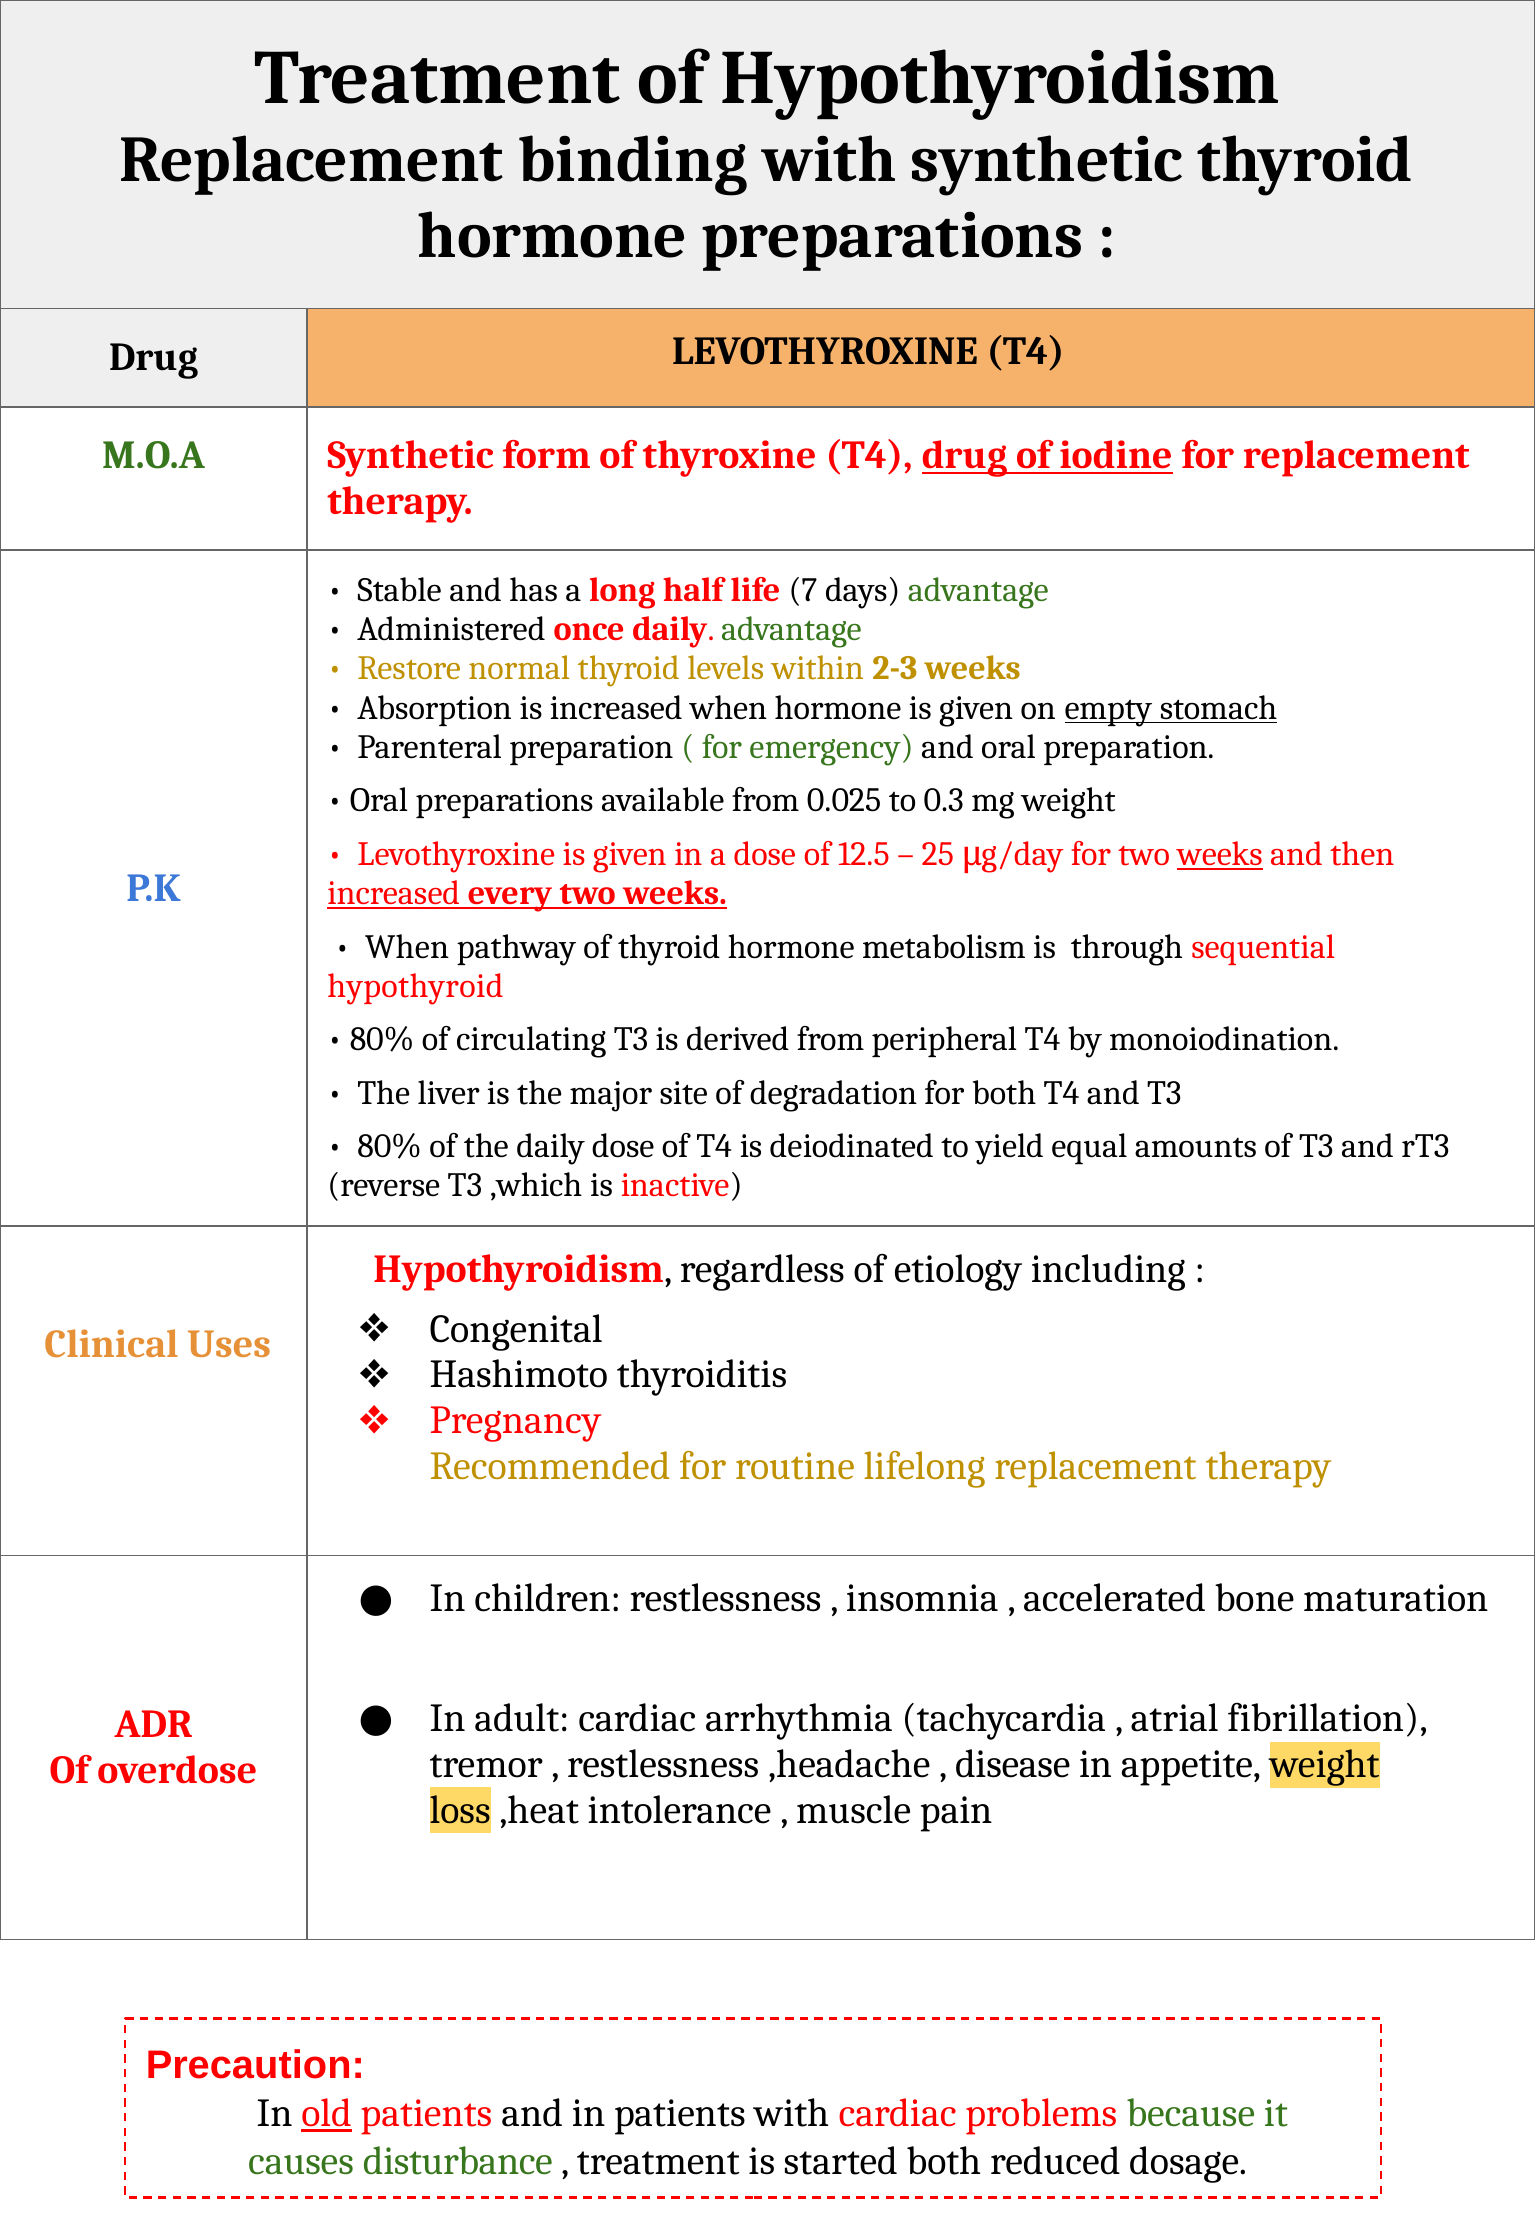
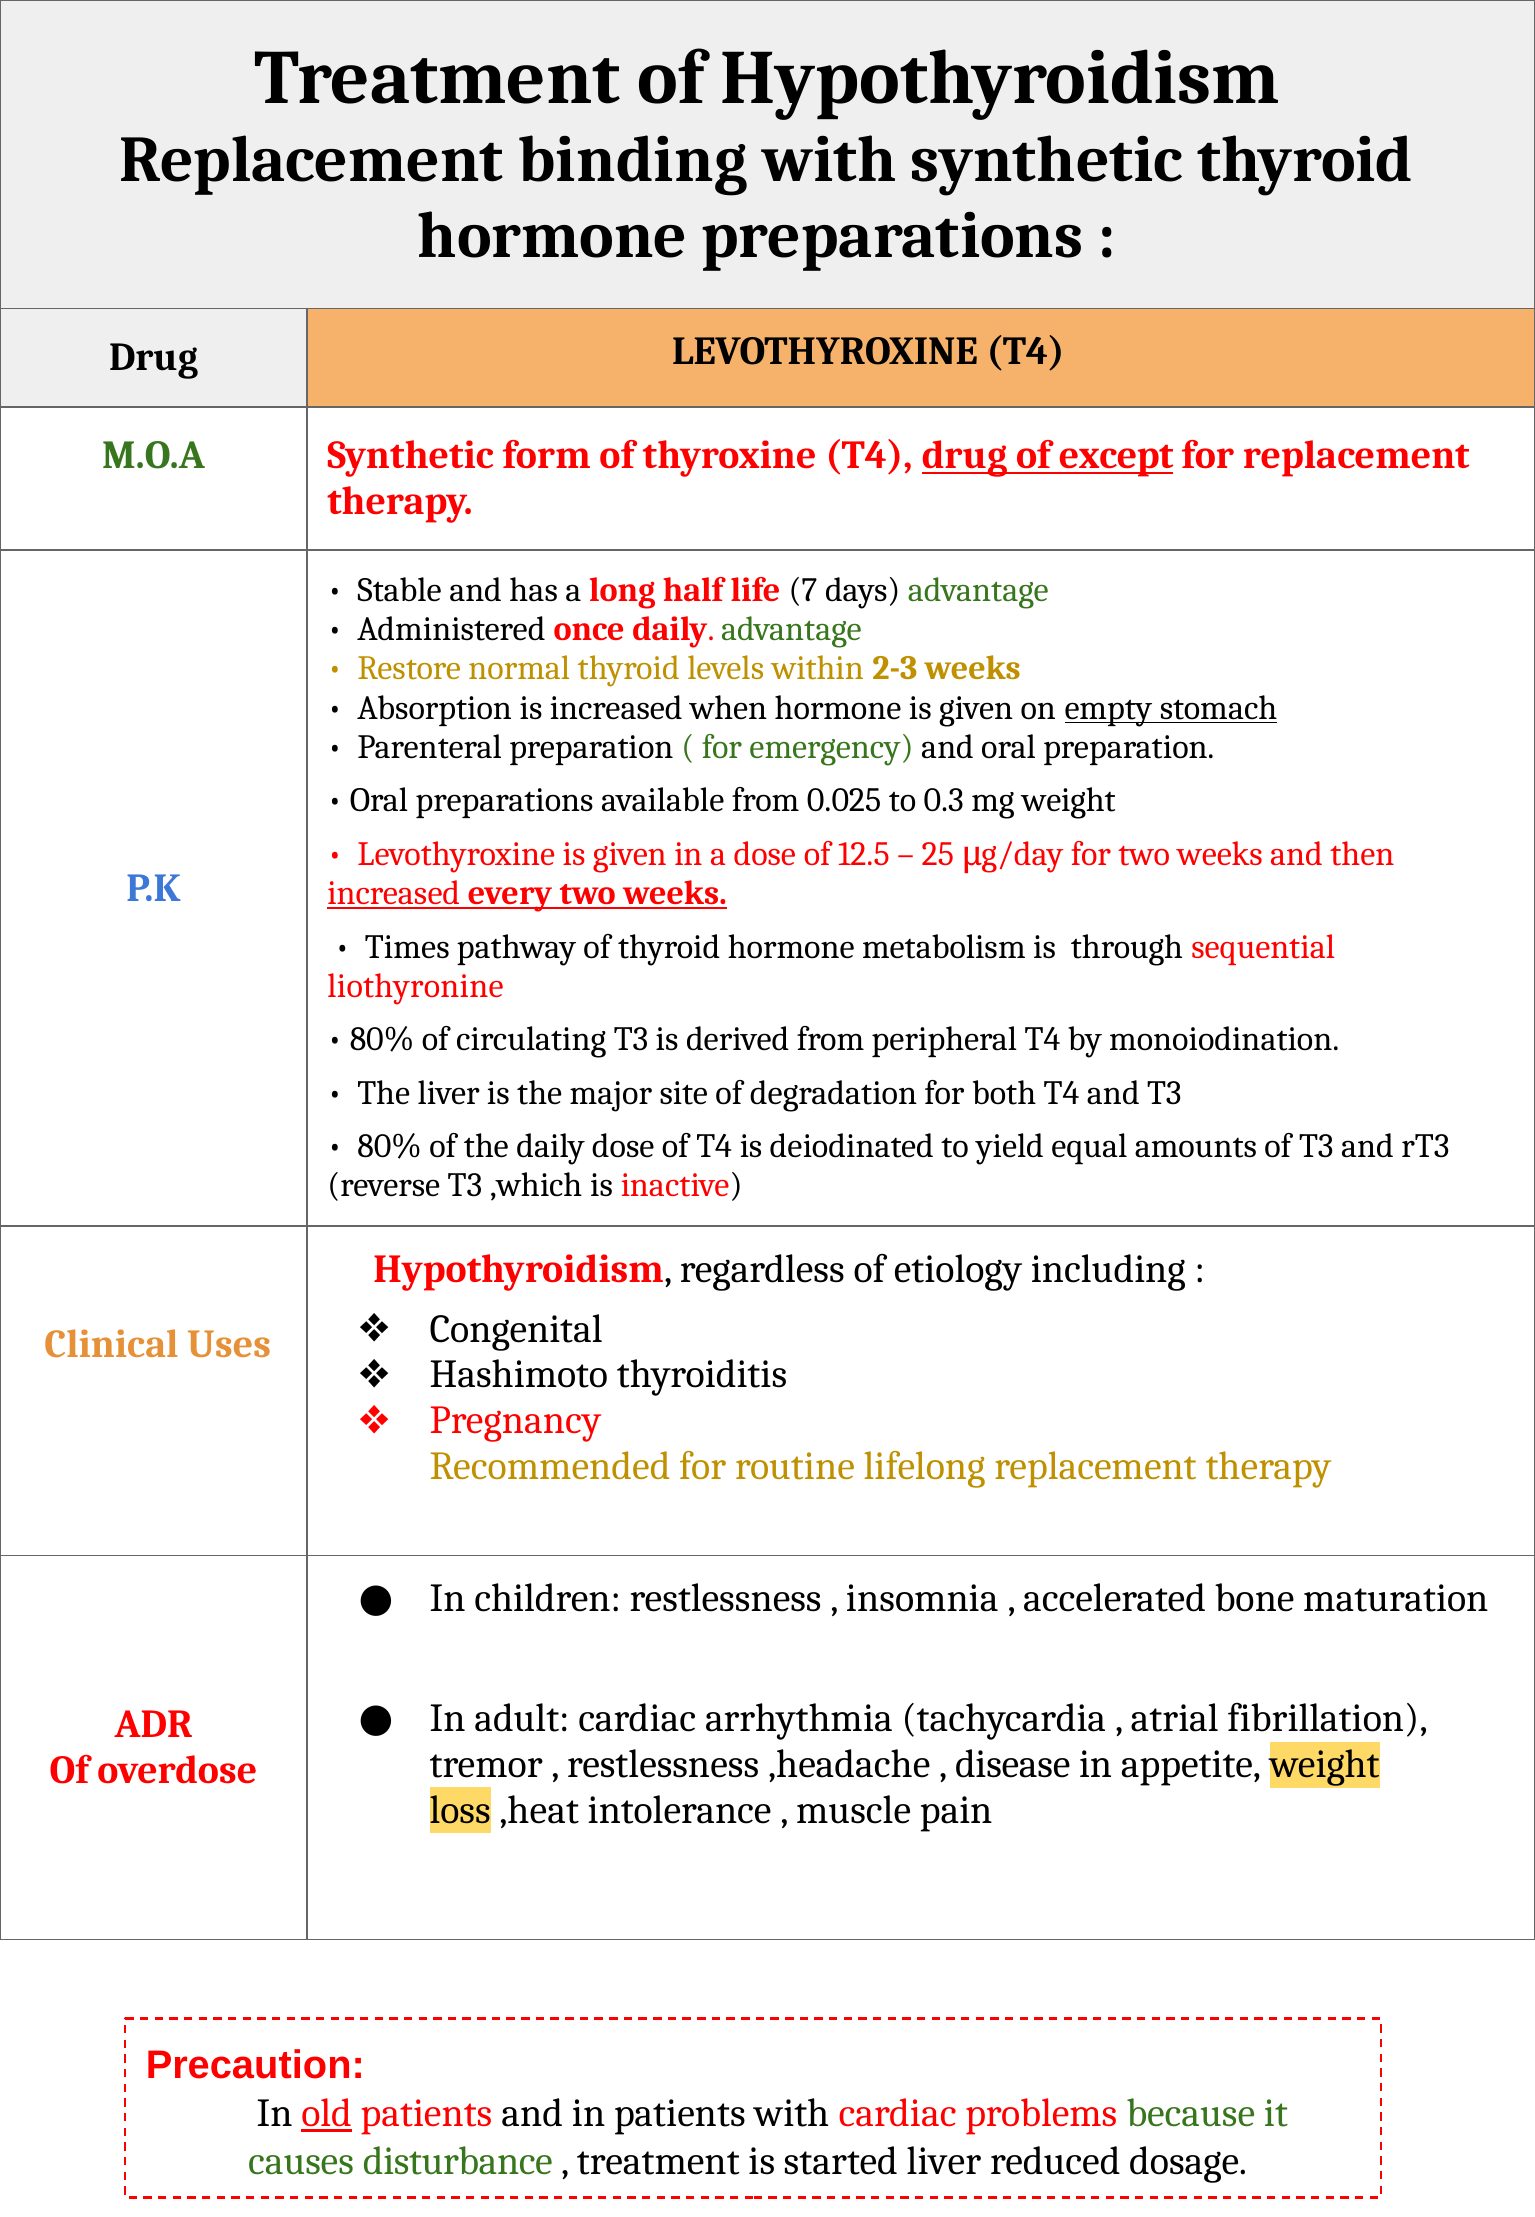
iodine: iodine -> except
weeks at (1220, 854) underline: present -> none
When at (407, 947): When -> Times
hypothyroid: hypothyroid -> liothyronine
started both: both -> liver
